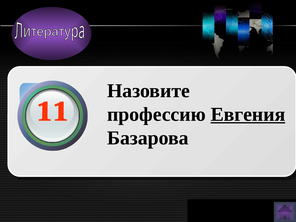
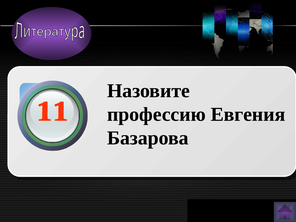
Евгения underline: present -> none
